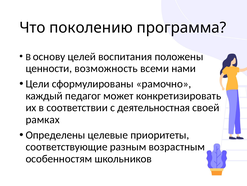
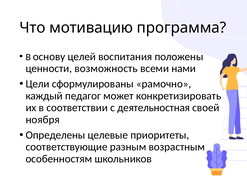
поколению: поколению -> мотивацию
рамках: рамках -> ноября
